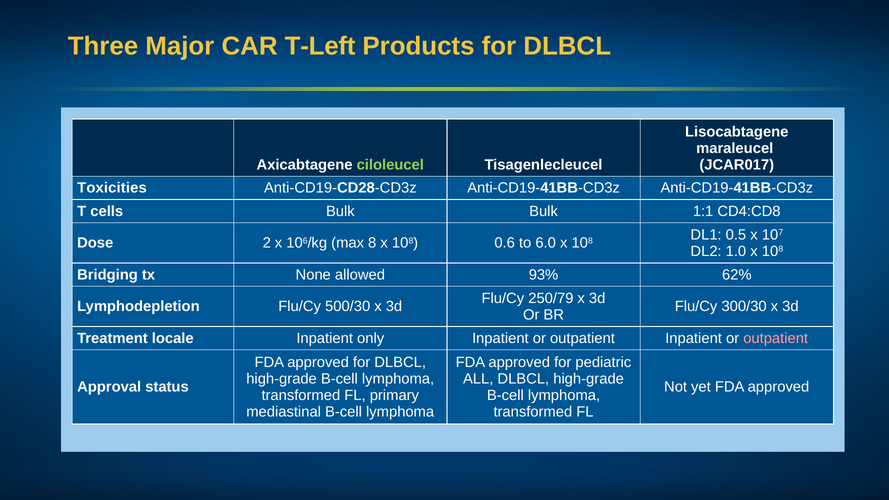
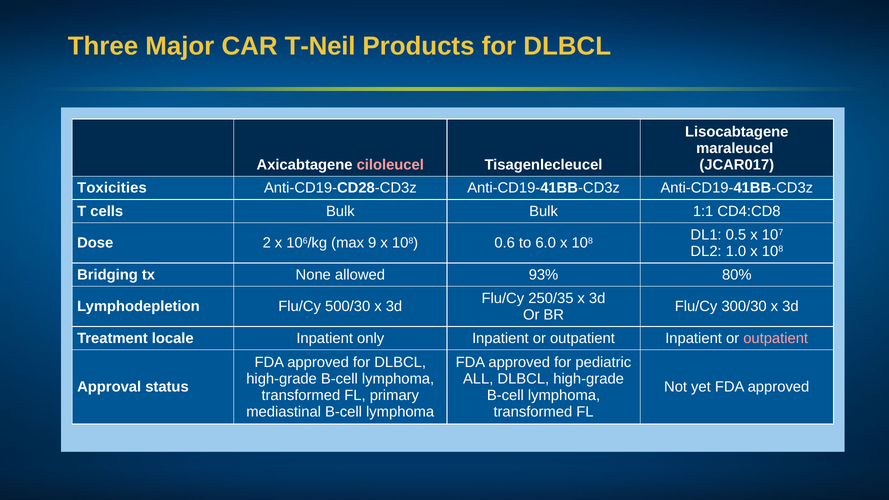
T-Left: T-Left -> T-Neil
ciloleucel colour: light green -> pink
8: 8 -> 9
62%: 62% -> 80%
250/79: 250/79 -> 250/35
